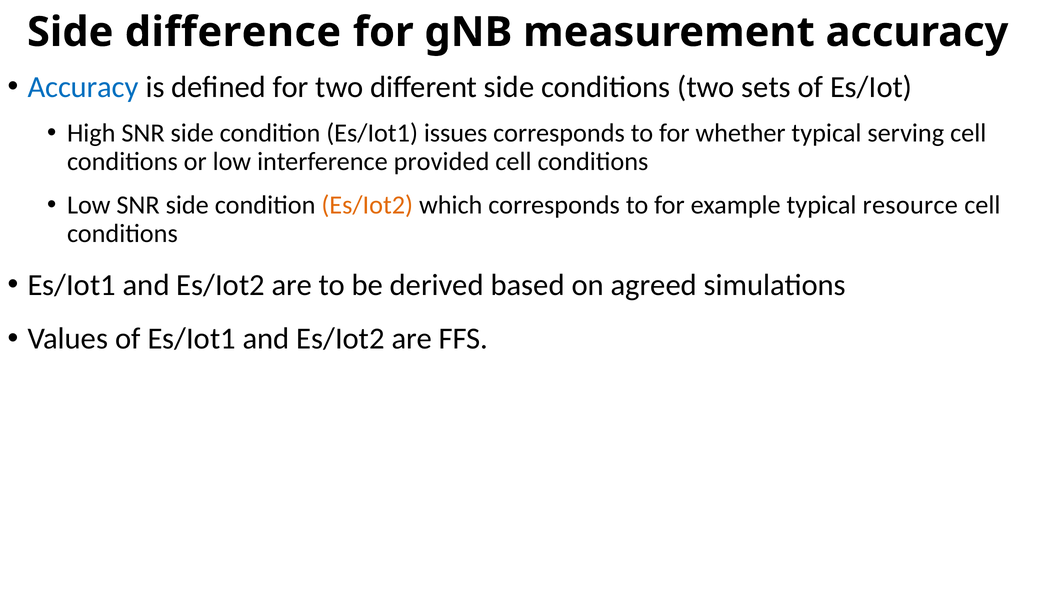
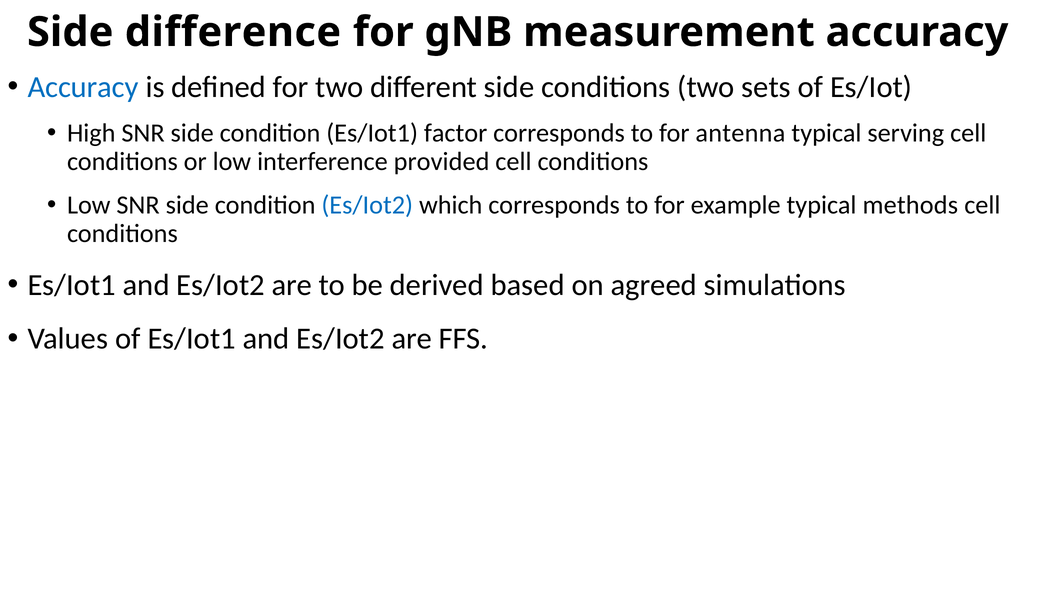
issues: issues -> factor
whether: whether -> antenna
Es/Iot2 at (367, 205) colour: orange -> blue
resource: resource -> methods
